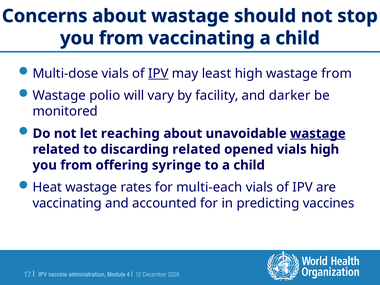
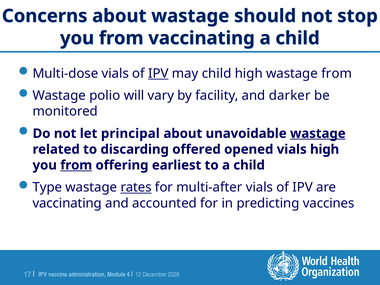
may least: least -> child
reaching: reaching -> principal
discarding related: related -> offered
from at (76, 165) underline: none -> present
syringe: syringe -> earliest
Heat: Heat -> Type
rates underline: none -> present
multi-each: multi-each -> multi-after
